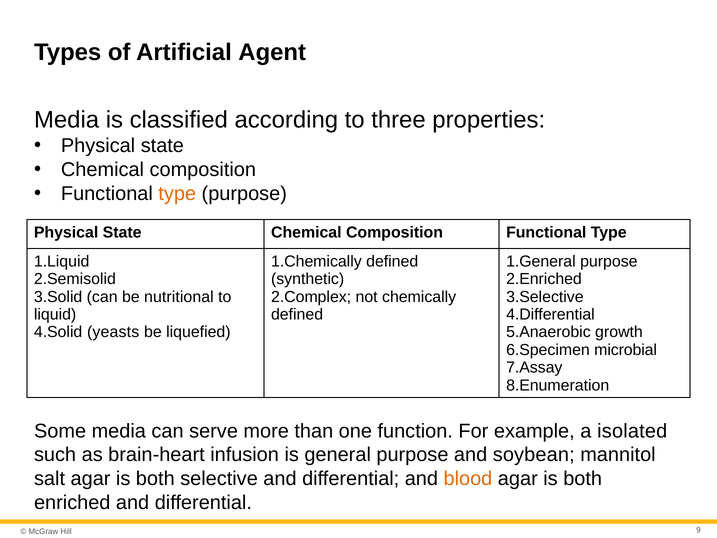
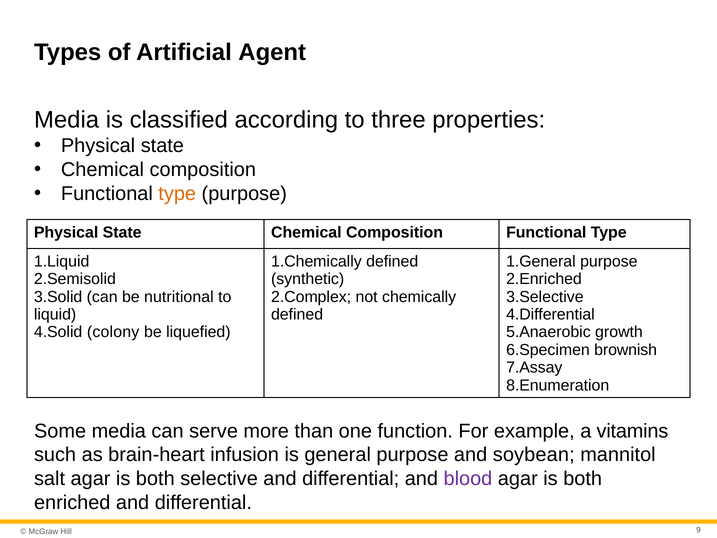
yeasts: yeasts -> colony
microbial: microbial -> brownish
isolated: isolated -> vitamins
blood colour: orange -> purple
